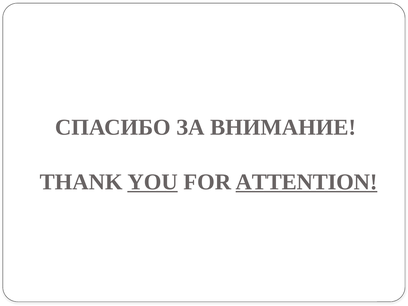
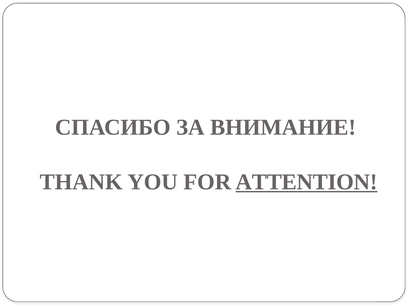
YOU underline: present -> none
